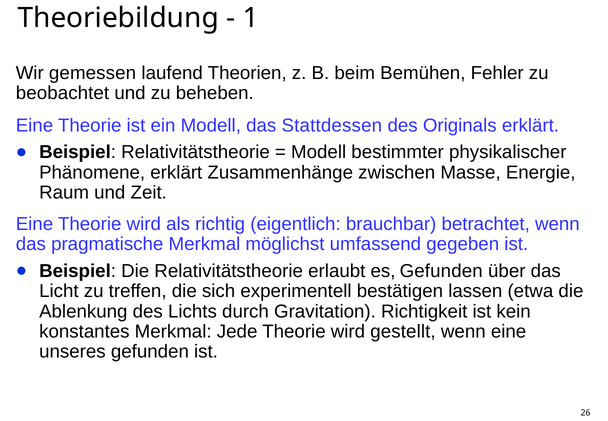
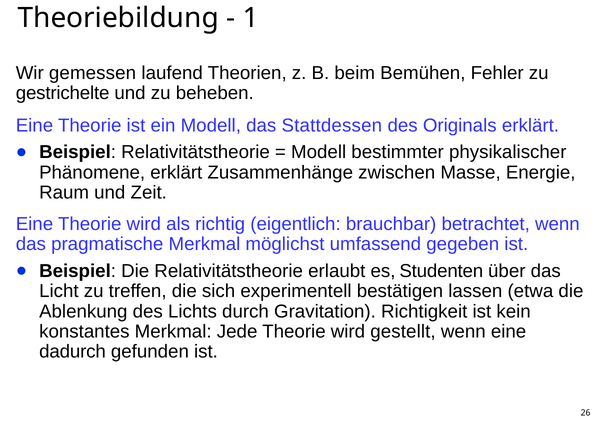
beobachtet: beobachtet -> gestrichelte
es Gefunden: Gefunden -> Studenten
unseres: unseres -> dadurch
